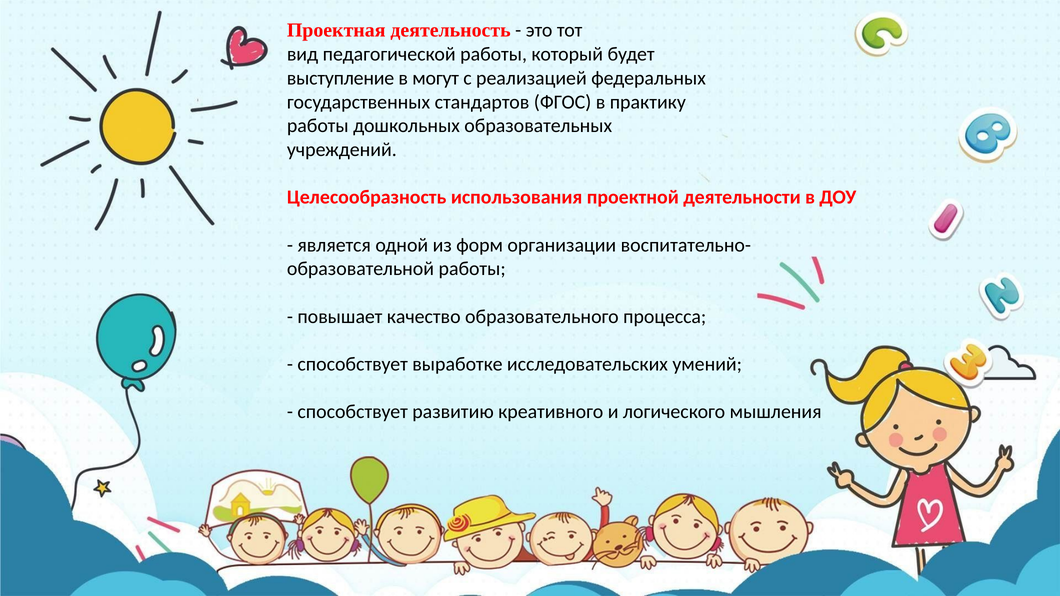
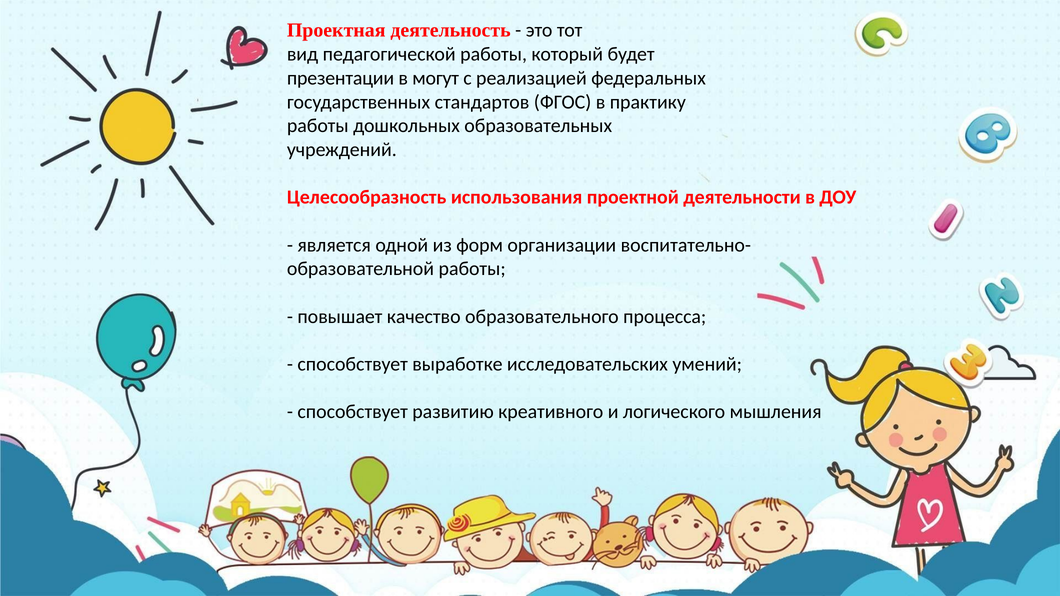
выступление: выступление -> презентации
